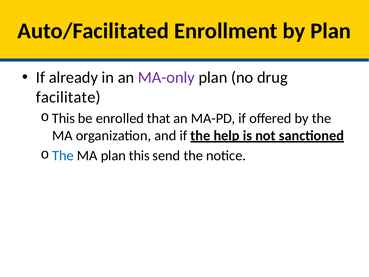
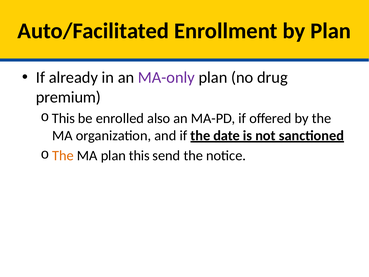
facilitate: facilitate -> premium
that: that -> also
help: help -> date
The at (63, 156) colour: blue -> orange
